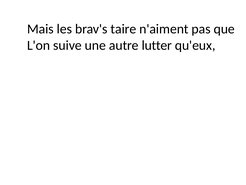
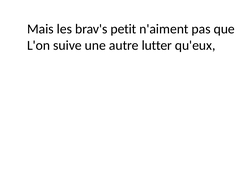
taire: taire -> petit
